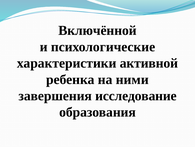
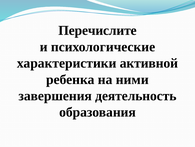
Включённой: Включённой -> Перечислите
исследование: исследование -> деятельность
